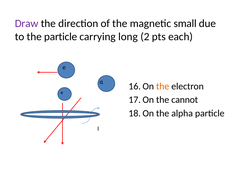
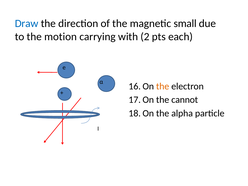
Draw colour: purple -> blue
the particle: particle -> motion
long: long -> with
